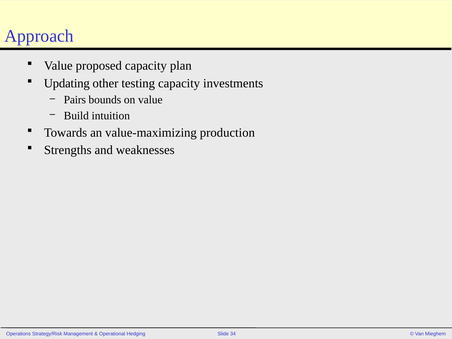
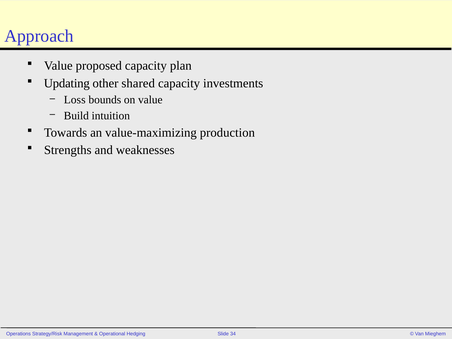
testing: testing -> shared
Pairs: Pairs -> Loss
